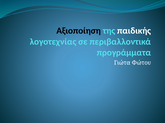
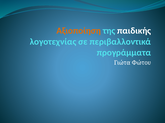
Αξιοποίηση colour: black -> orange
